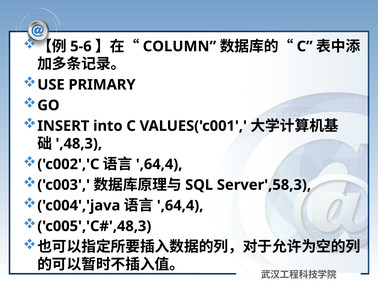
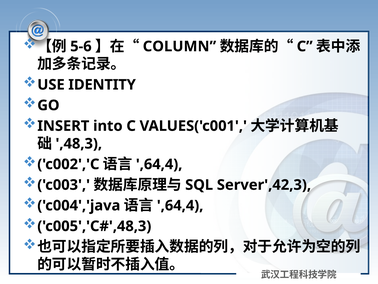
PRIMARY: PRIMARY -> IDENTITY
Server',58,3: Server',58,3 -> Server',42,3
